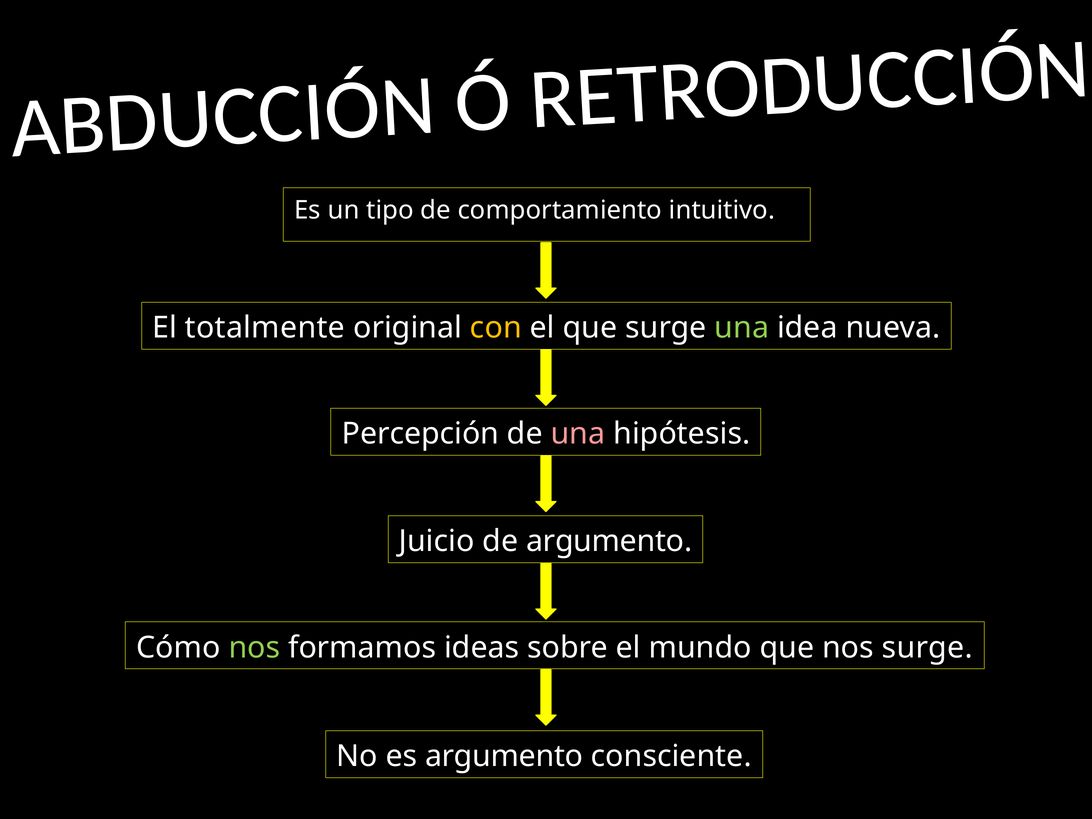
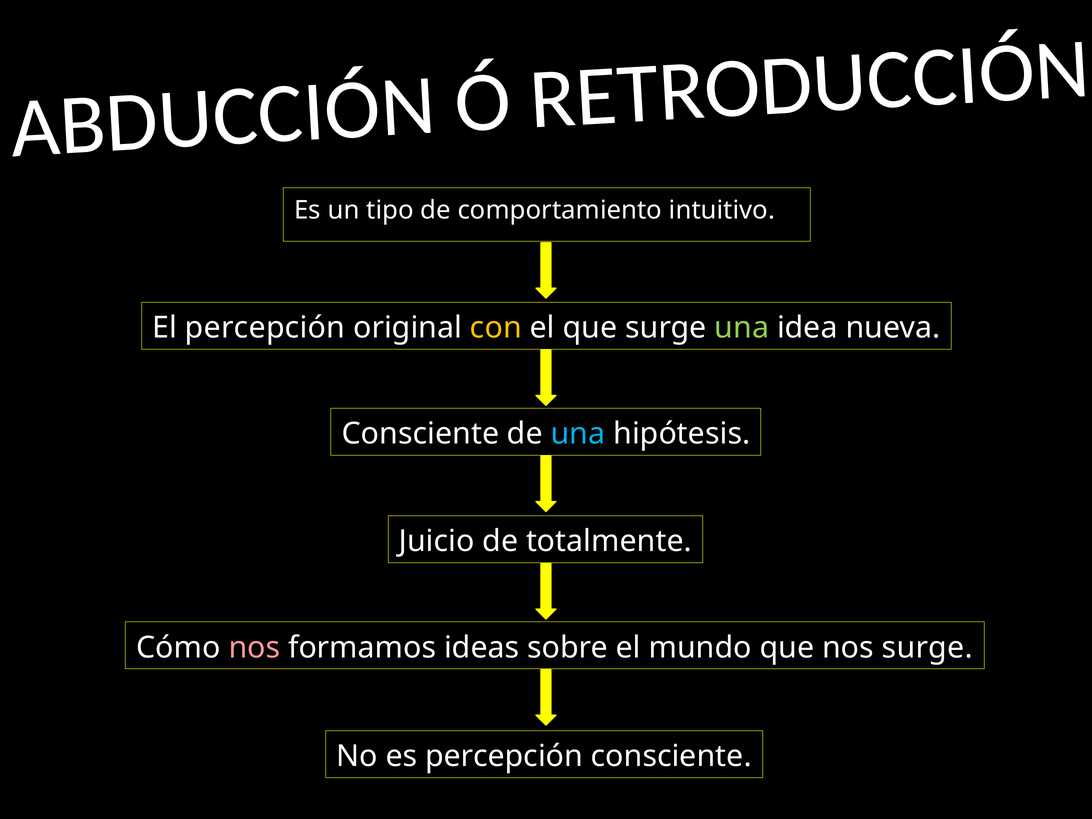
El totalmente: totalmente -> percepción
Percepción at (420, 434): Percepción -> Consciente
una at (578, 434) colour: pink -> light blue
de argumento: argumento -> totalmente
nos at (254, 648) colour: light green -> pink
es argumento: argumento -> percepción
